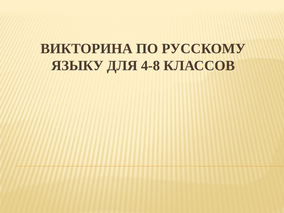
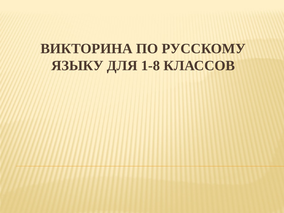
4-8: 4-8 -> 1-8
